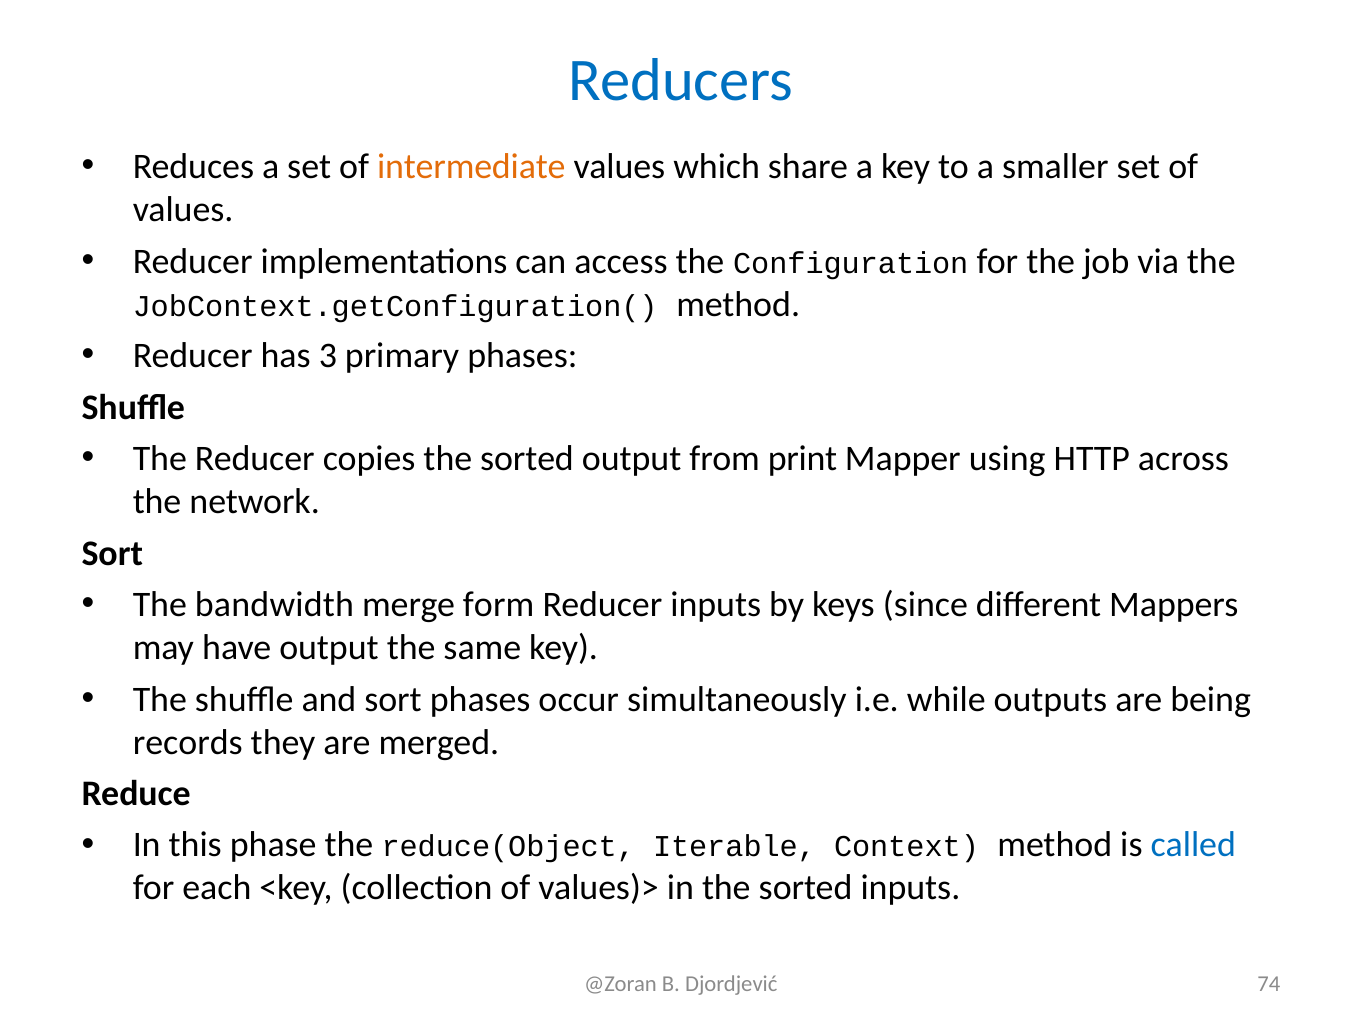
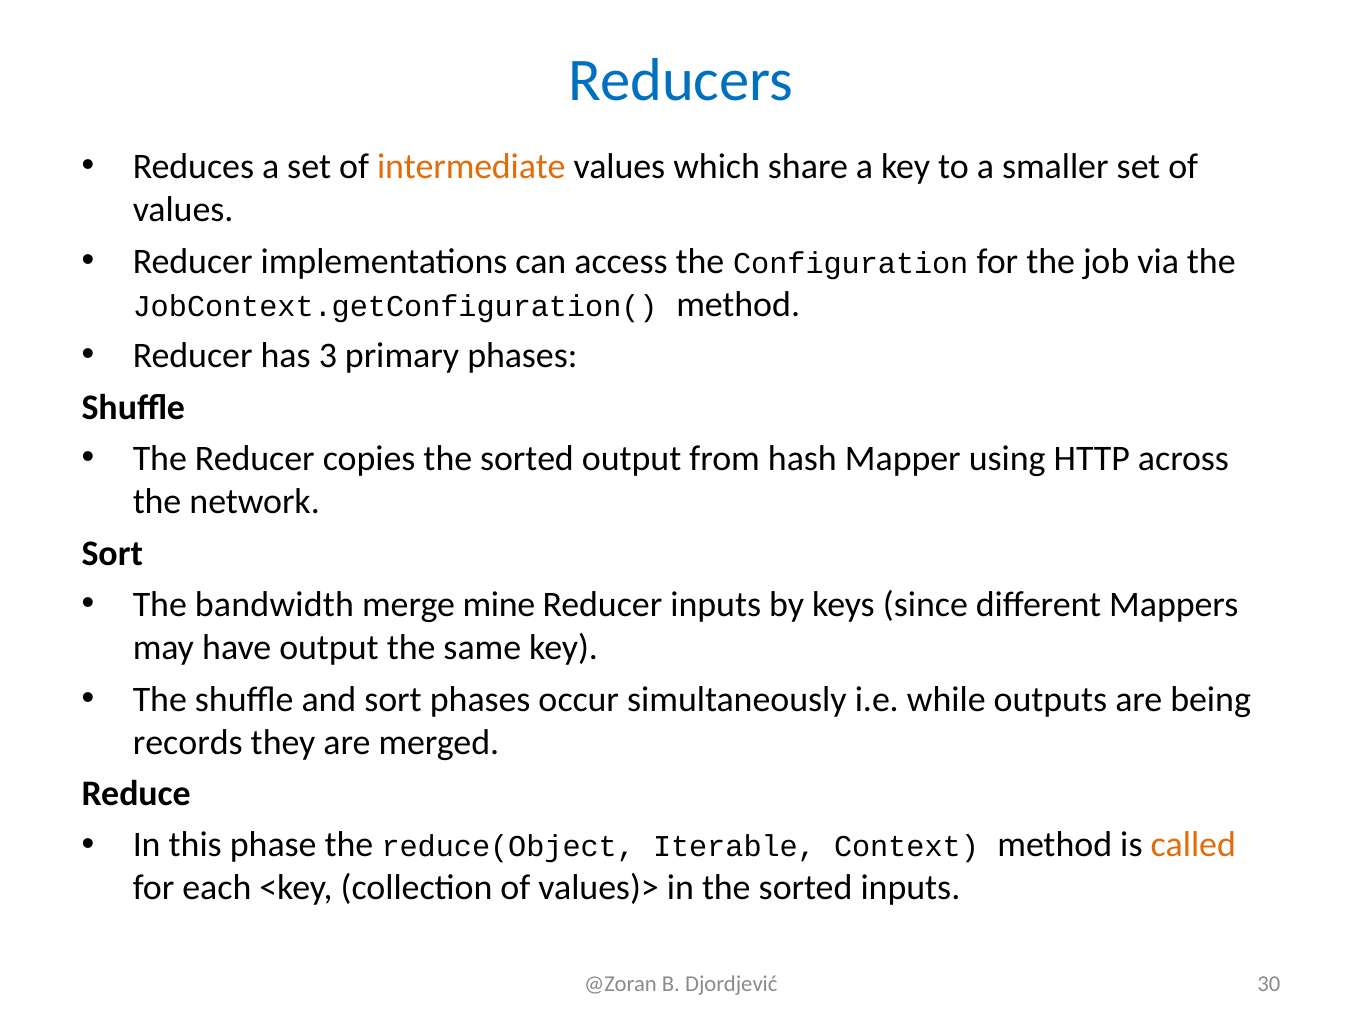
print: print -> hash
form: form -> mine
called colour: blue -> orange
74: 74 -> 30
